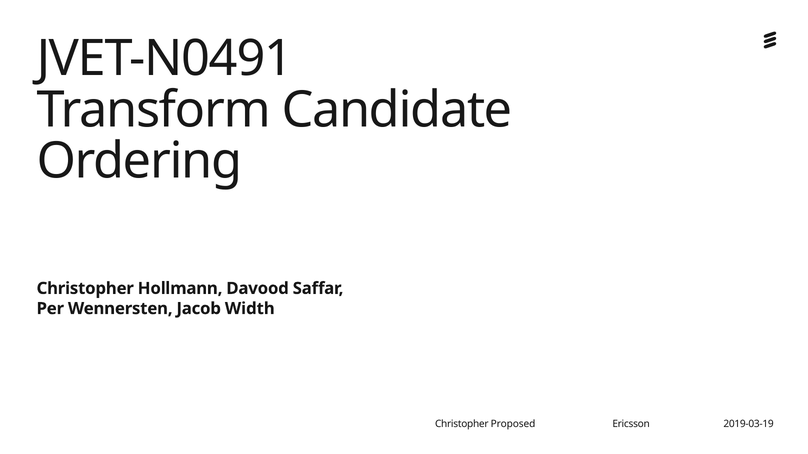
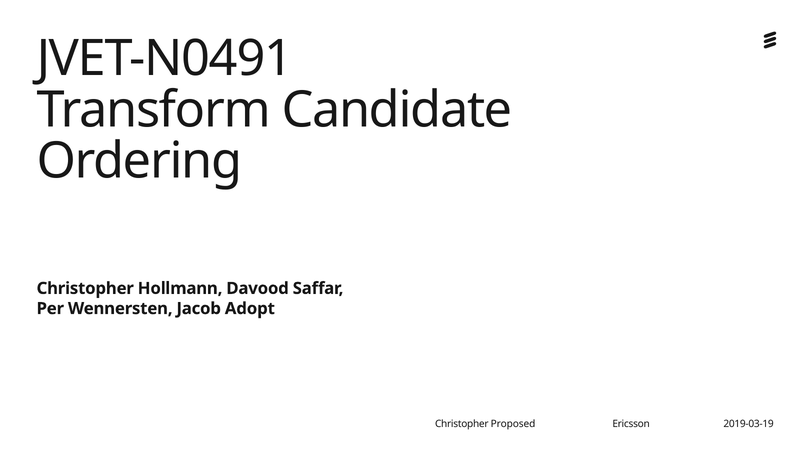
Width: Width -> Adopt
